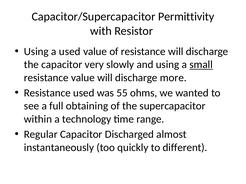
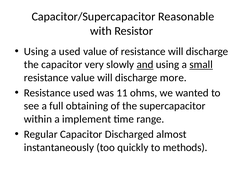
Permittivity: Permittivity -> Reasonable
and underline: none -> present
55: 55 -> 11
technology: technology -> implement
different: different -> methods
